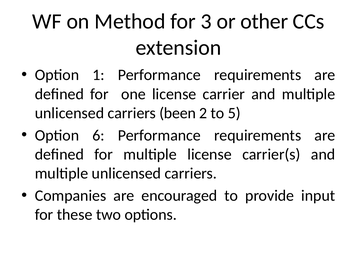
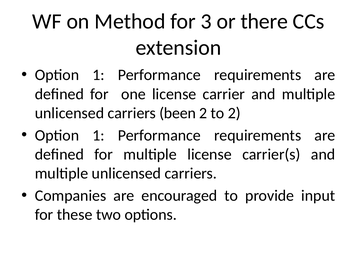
other: other -> there
to 5: 5 -> 2
6 at (99, 135): 6 -> 1
